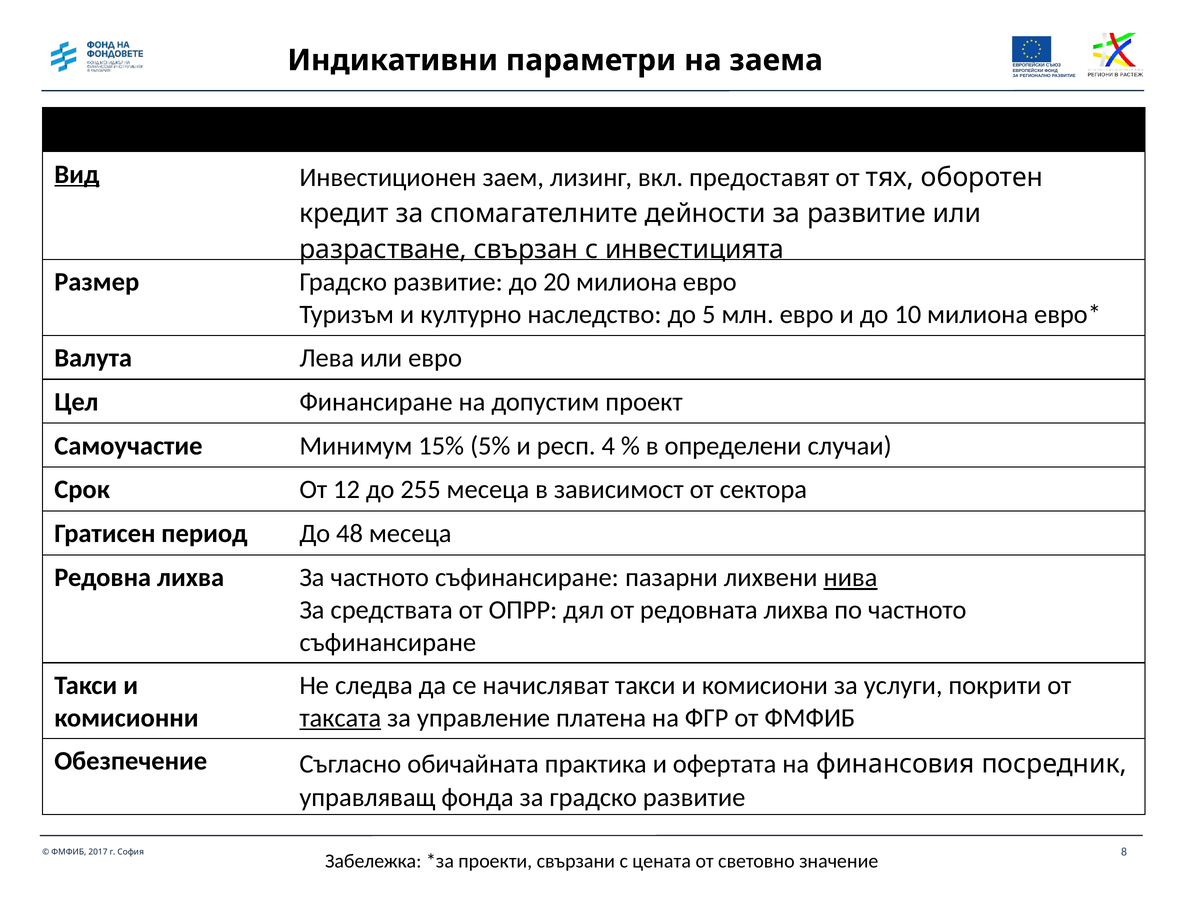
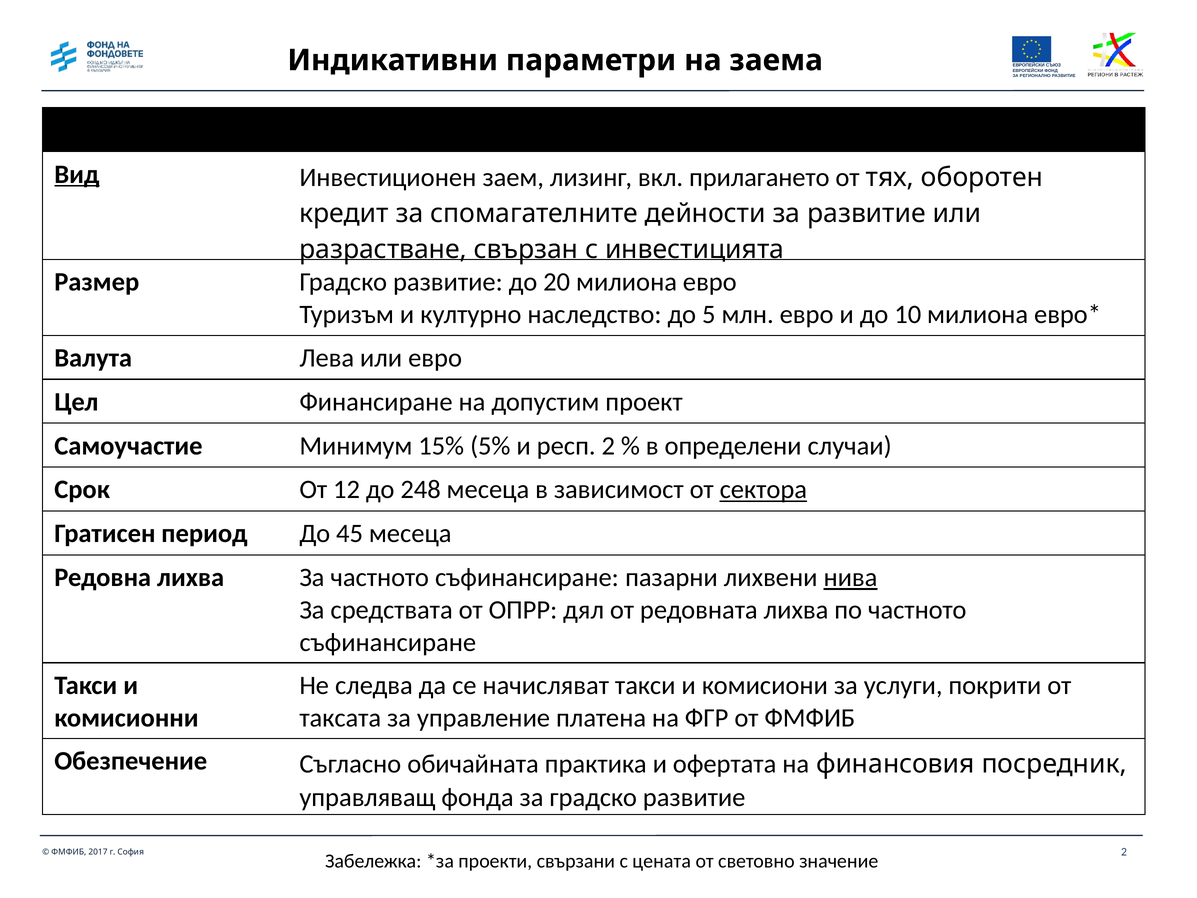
предоставят: предоставят -> прилагането
респ 4: 4 -> 2
255: 255 -> 248
сектора underline: none -> present
48: 48 -> 45
таксата underline: present -> none
8 at (1124, 852): 8 -> 2
